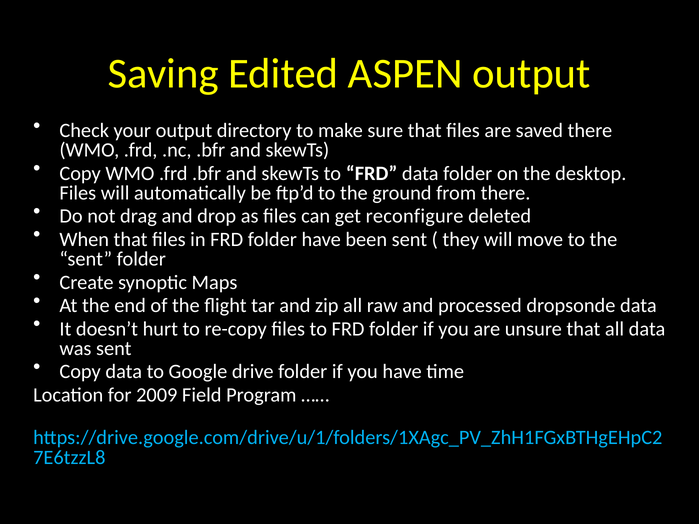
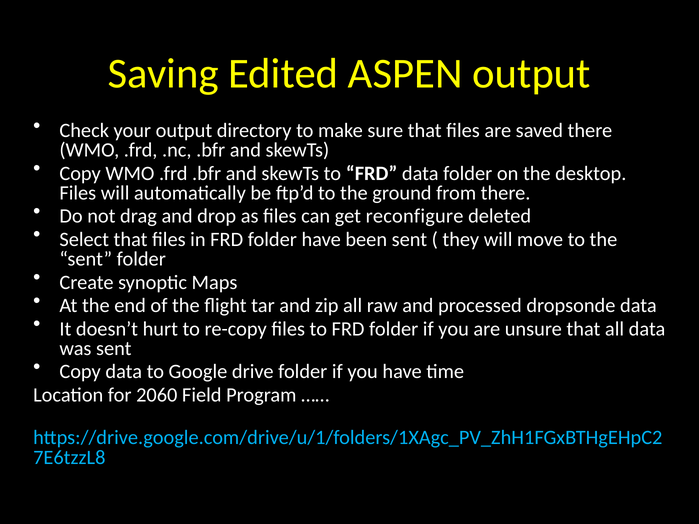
When: When -> Select
2009: 2009 -> 2060
